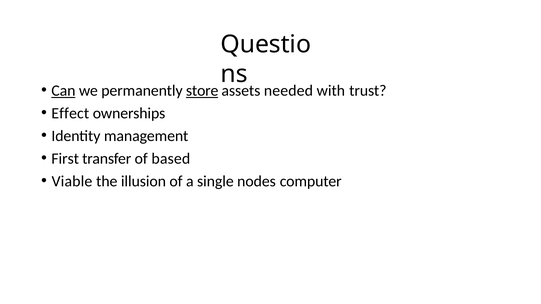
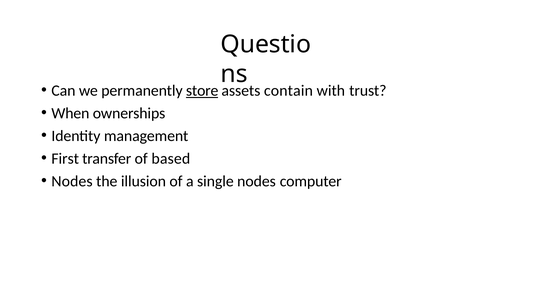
Can underline: present -> none
needed: needed -> contain
Effect: Effect -> When
Viable at (72, 181): Viable -> Nodes
